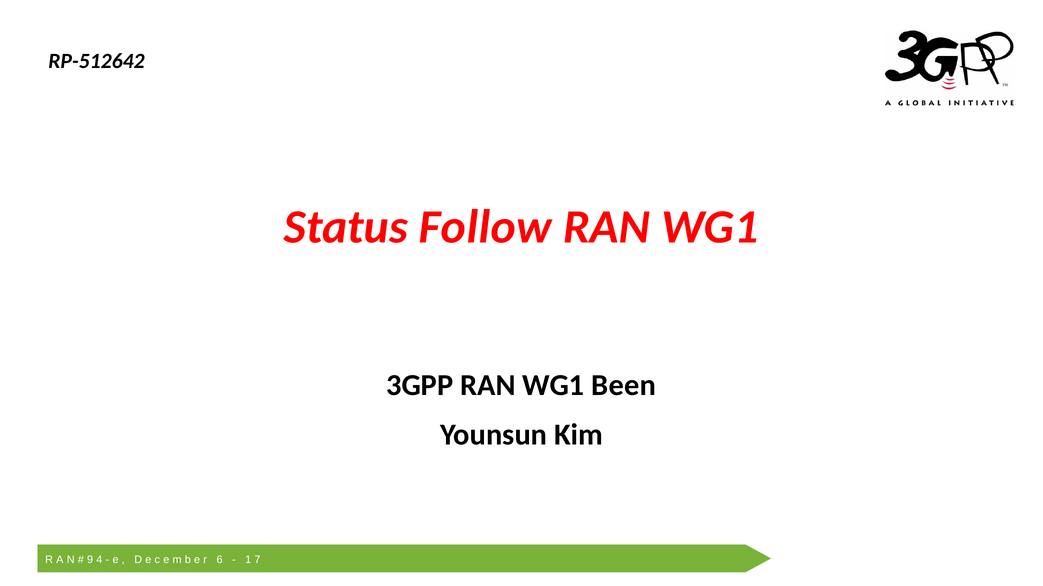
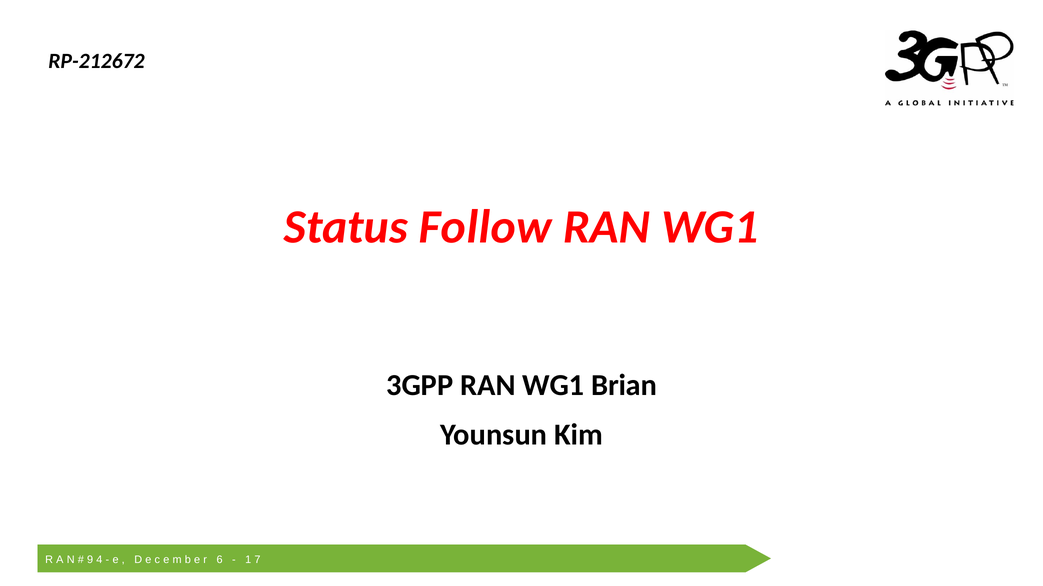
RP-512642: RP-512642 -> RP-212672
Been: Been -> Brian
